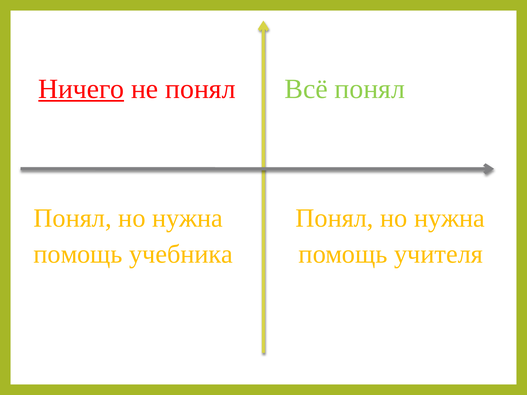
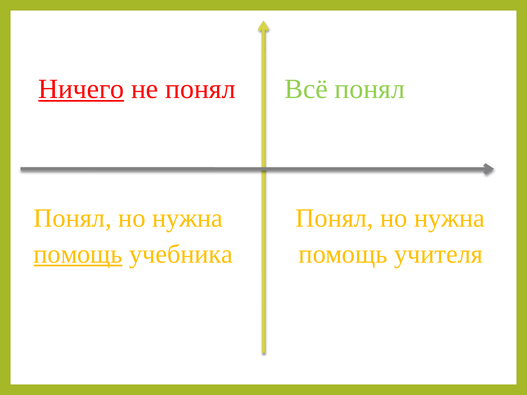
помощь at (78, 254) underline: none -> present
